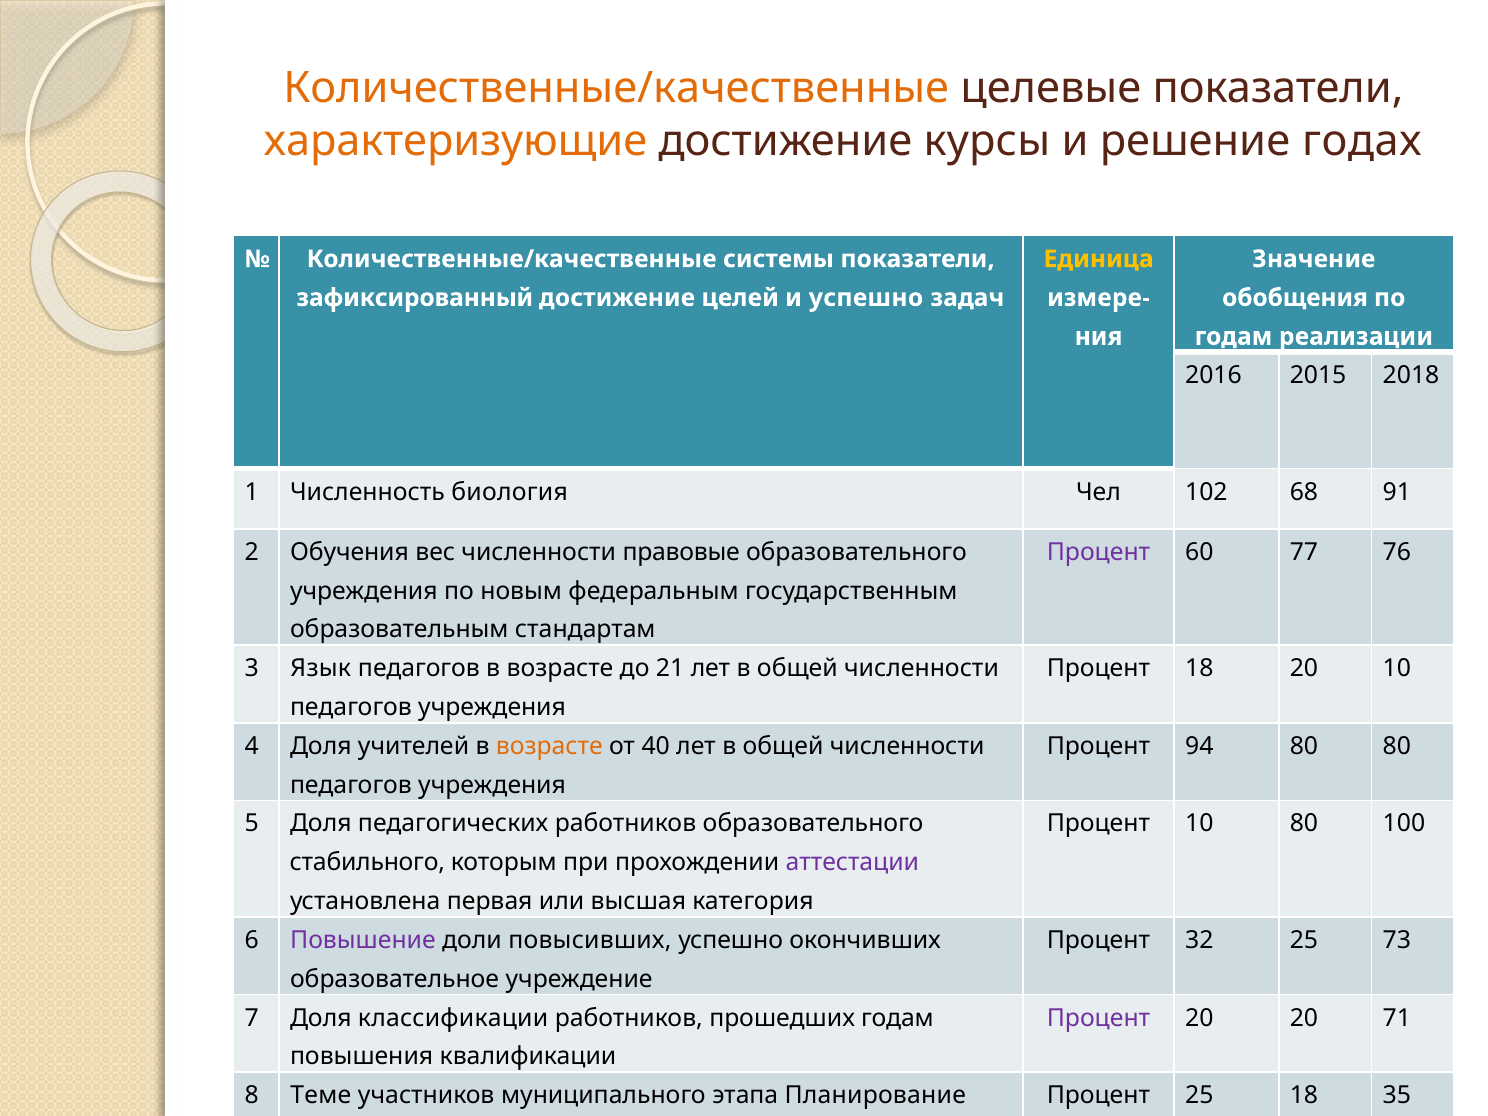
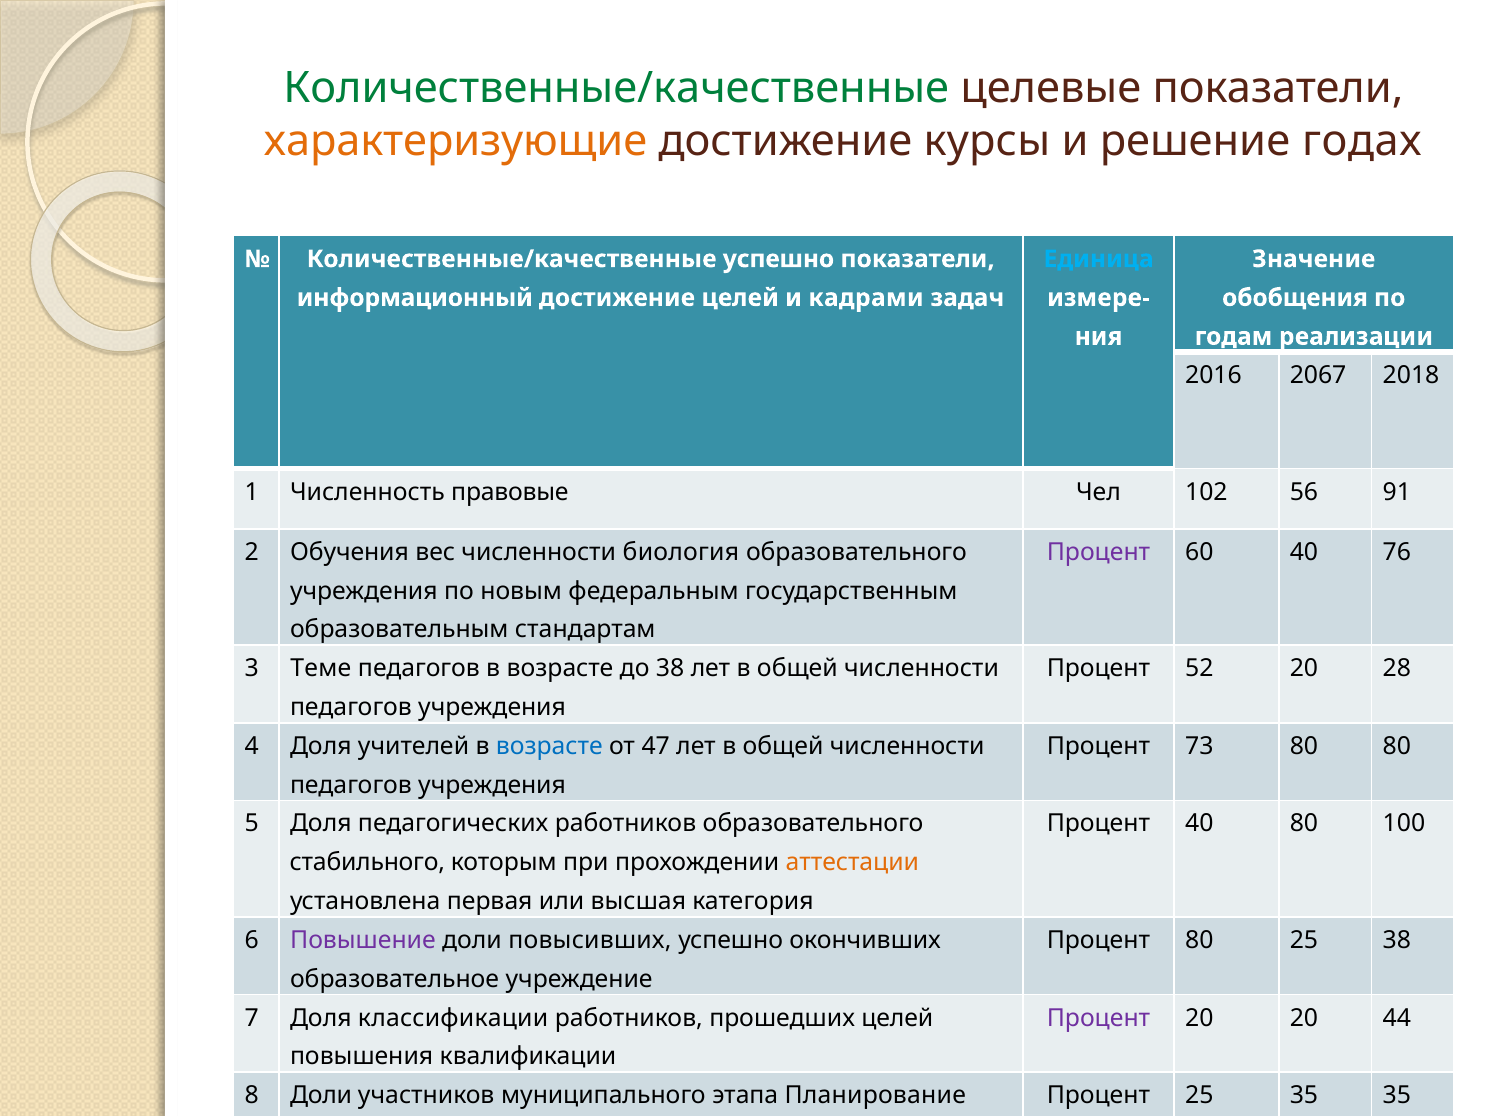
Количественные/качественные at (616, 89) colour: orange -> green
Количественные/качественные системы: системы -> успешно
Единица colour: yellow -> light blue
зафиксированный: зафиксированный -> информационный
и успешно: успешно -> кадрами
2015: 2015 -> 2067
биология: биология -> правовые
68: 68 -> 56
правовые: правовые -> биология
60 77: 77 -> 40
Язык: Язык -> Теме
до 21: 21 -> 38
Процент 18: 18 -> 52
20 10: 10 -> 28
возрасте at (549, 746) colour: orange -> blue
40: 40 -> 47
94: 94 -> 73
Процент 10: 10 -> 40
аттестации colour: purple -> orange
Процент 32: 32 -> 80
25 73: 73 -> 38
прошедших годам: годам -> целей
71: 71 -> 44
8 Теме: Теме -> Доли
25 18: 18 -> 35
